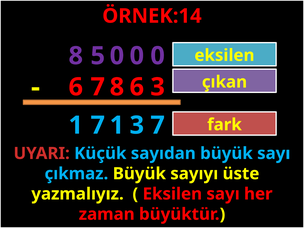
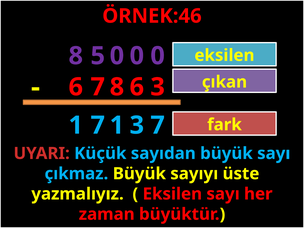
ÖRNEK:14: ÖRNEK:14 -> ÖRNEK:46
